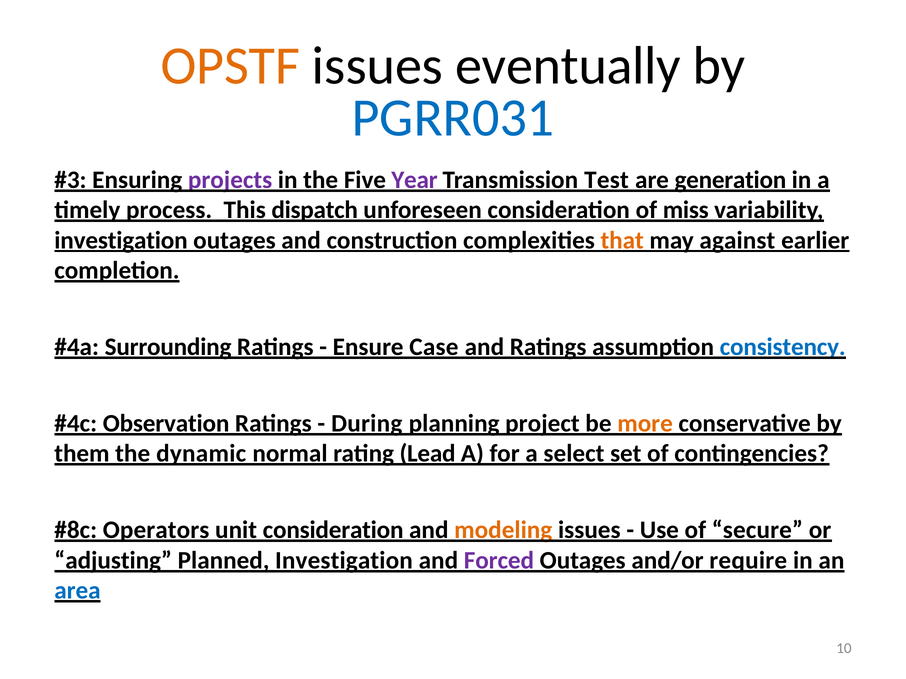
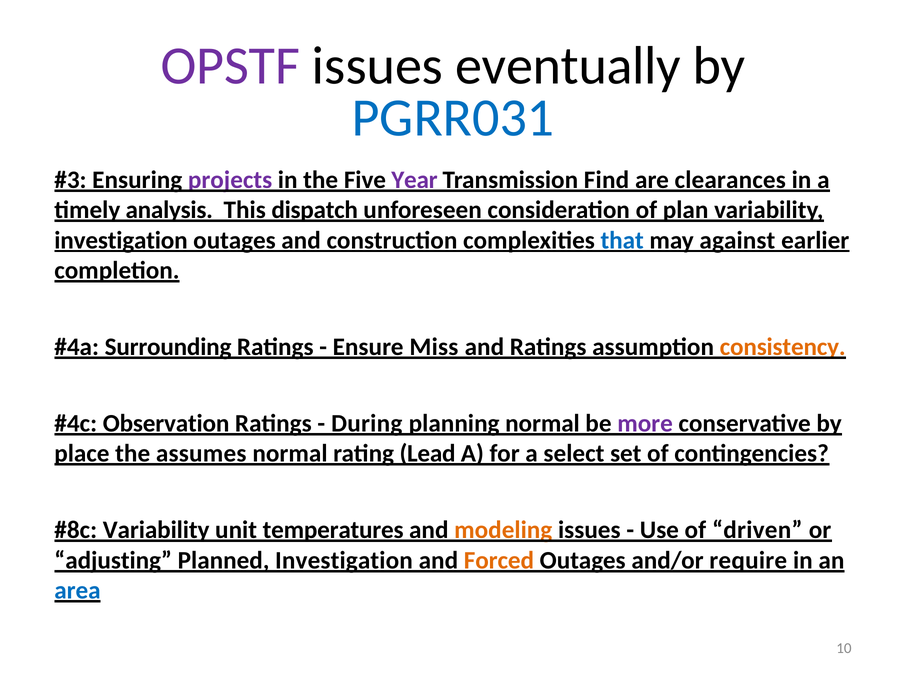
OPSTF colour: orange -> purple
Test: Test -> Find
generation: generation -> clearances
process: process -> analysis
miss: miss -> plan
that colour: orange -> blue
Case: Case -> Miss
consistency colour: blue -> orange
planning project: project -> normal
more colour: orange -> purple
them: them -> place
dynamic: dynamic -> assumes
Operators at (156, 530): Operators -> Variability
unit consideration: consideration -> temperatures
secure: secure -> driven
Forced colour: purple -> orange
